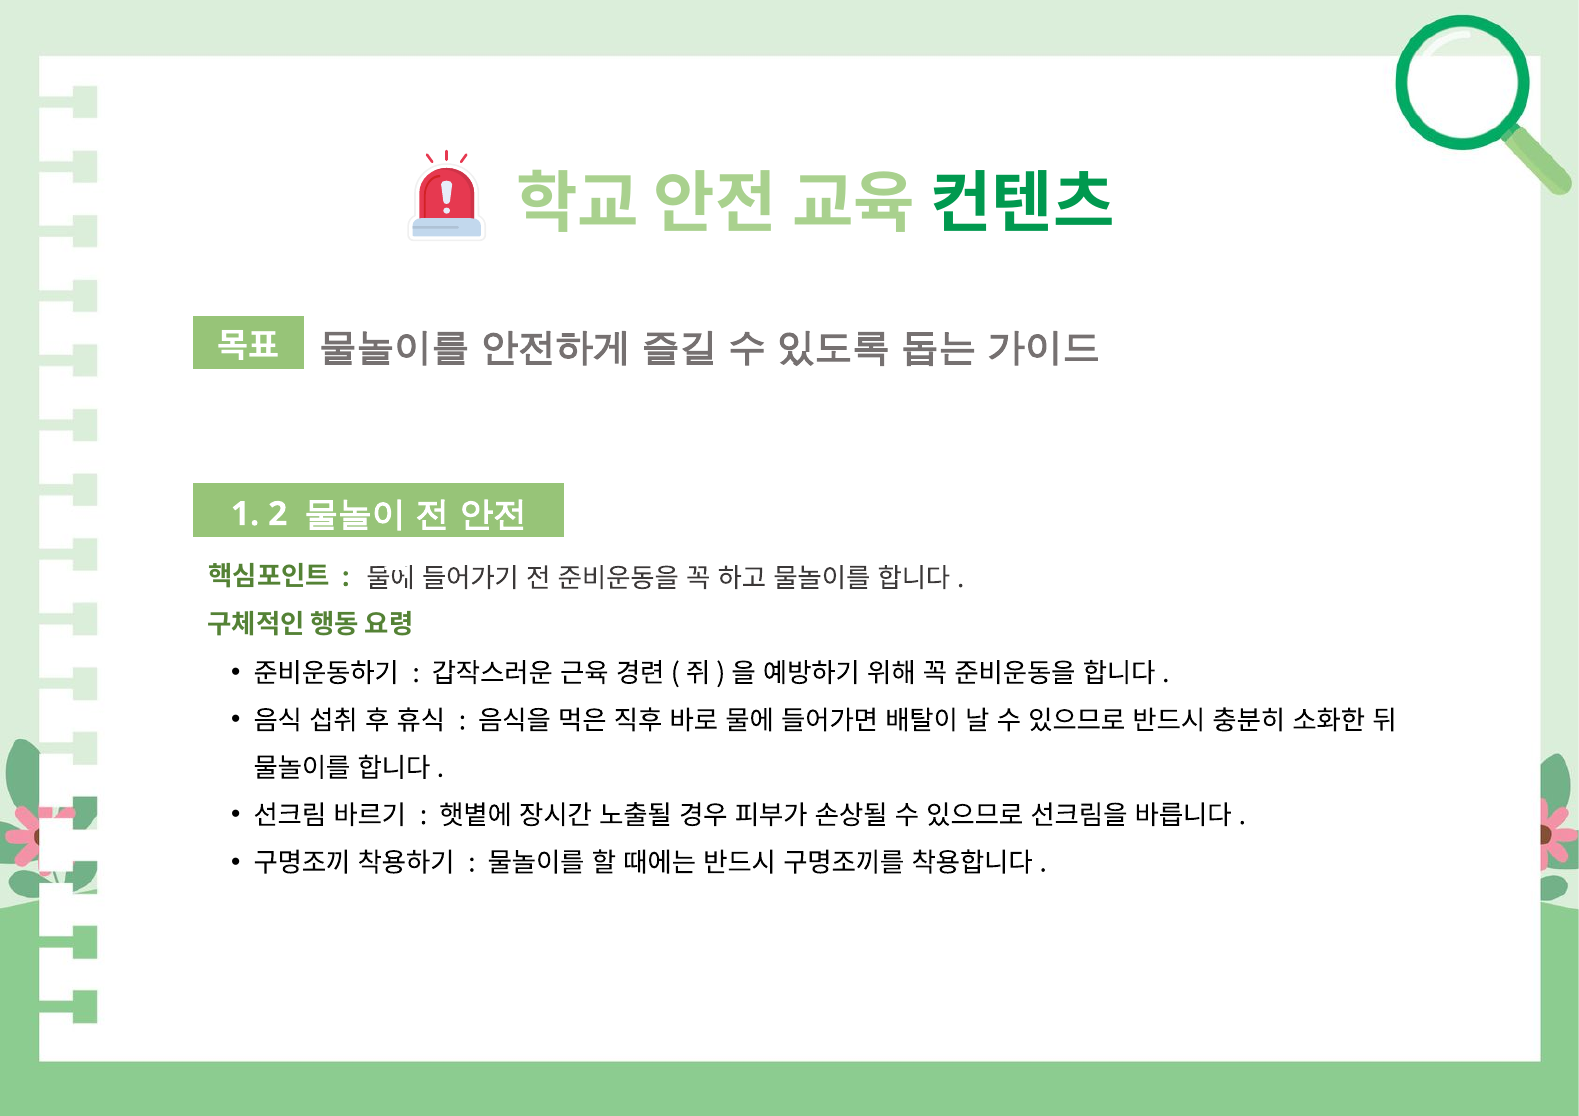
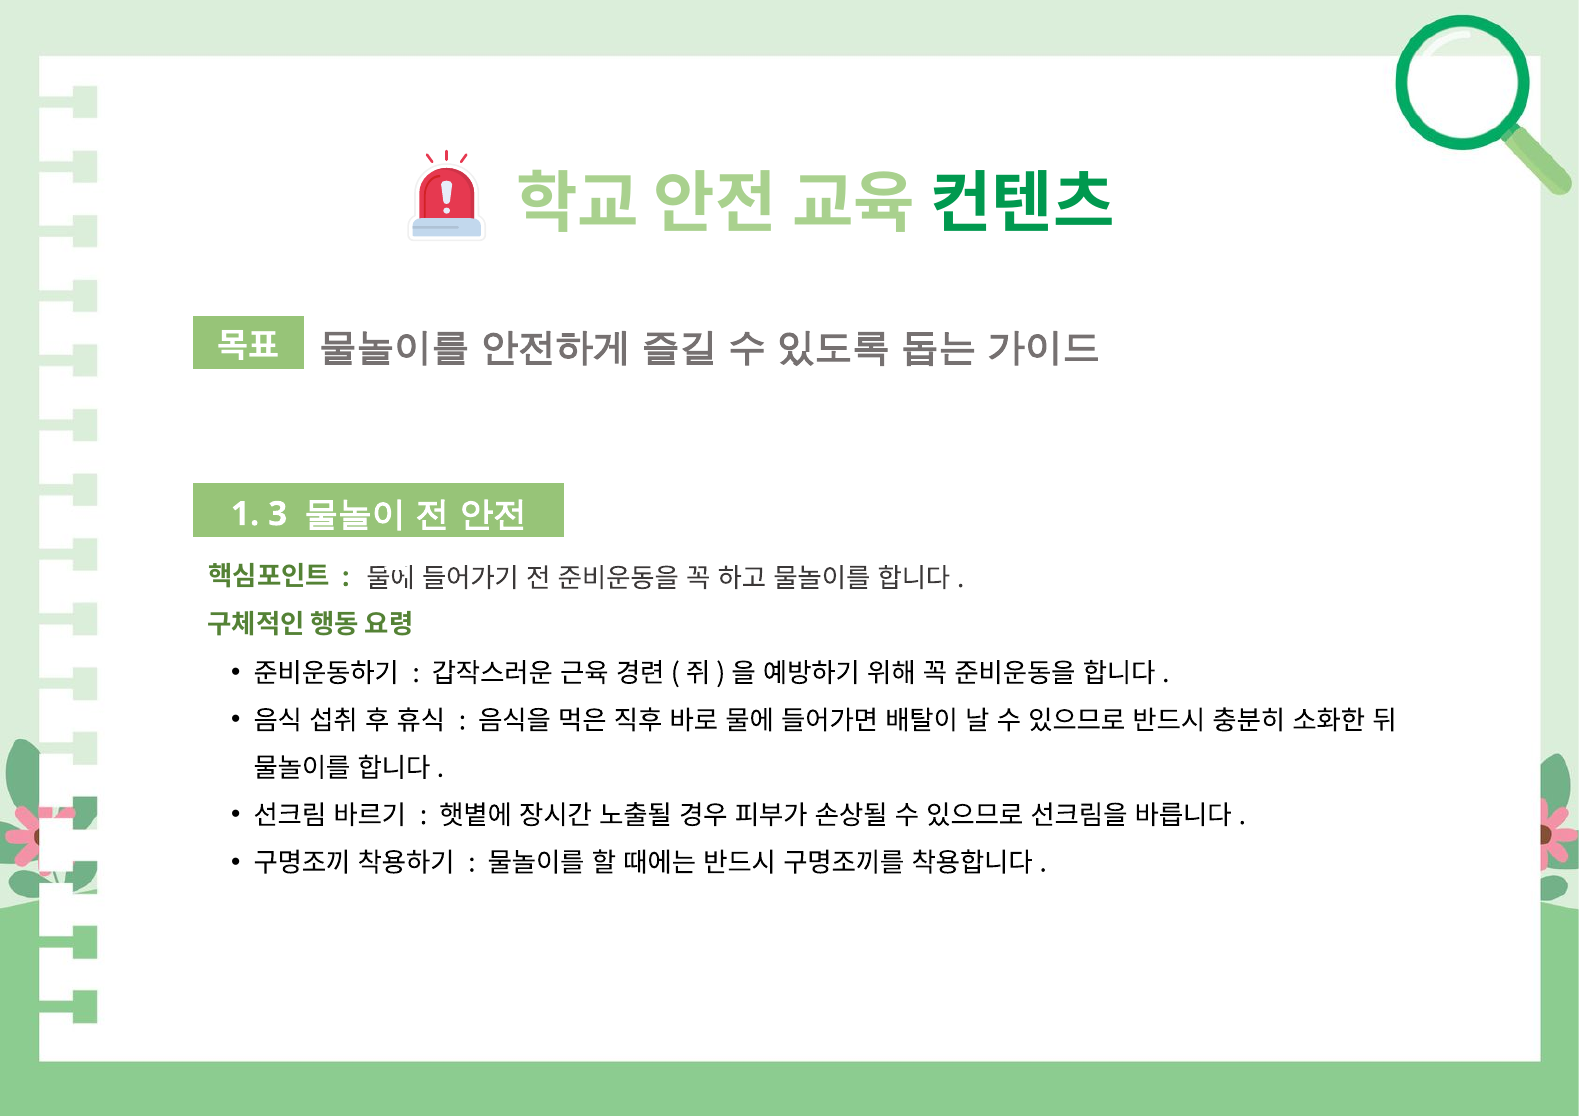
2: 2 -> 3
